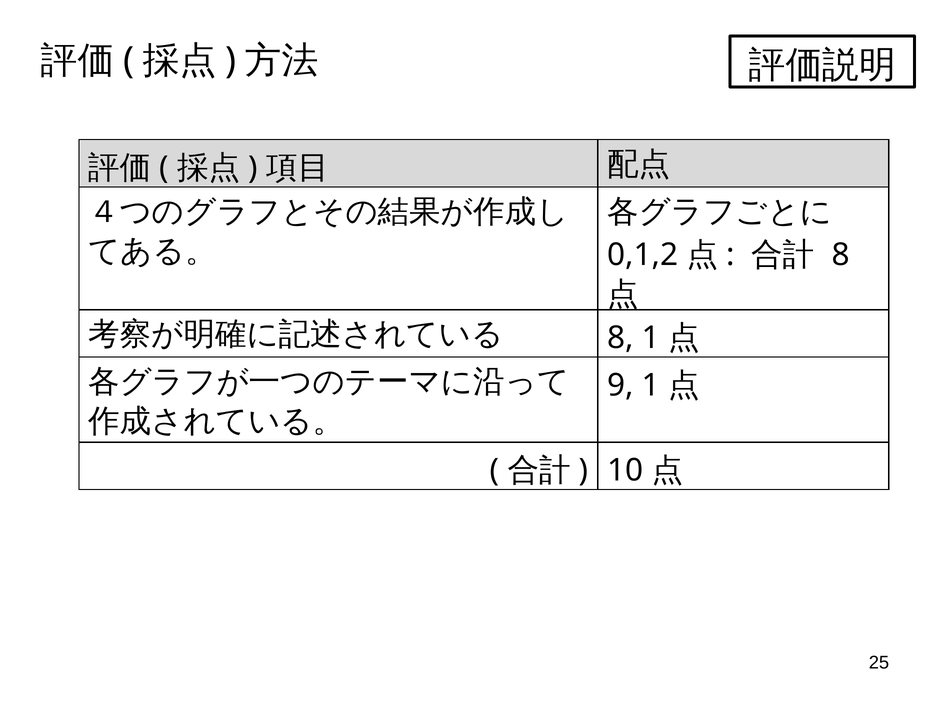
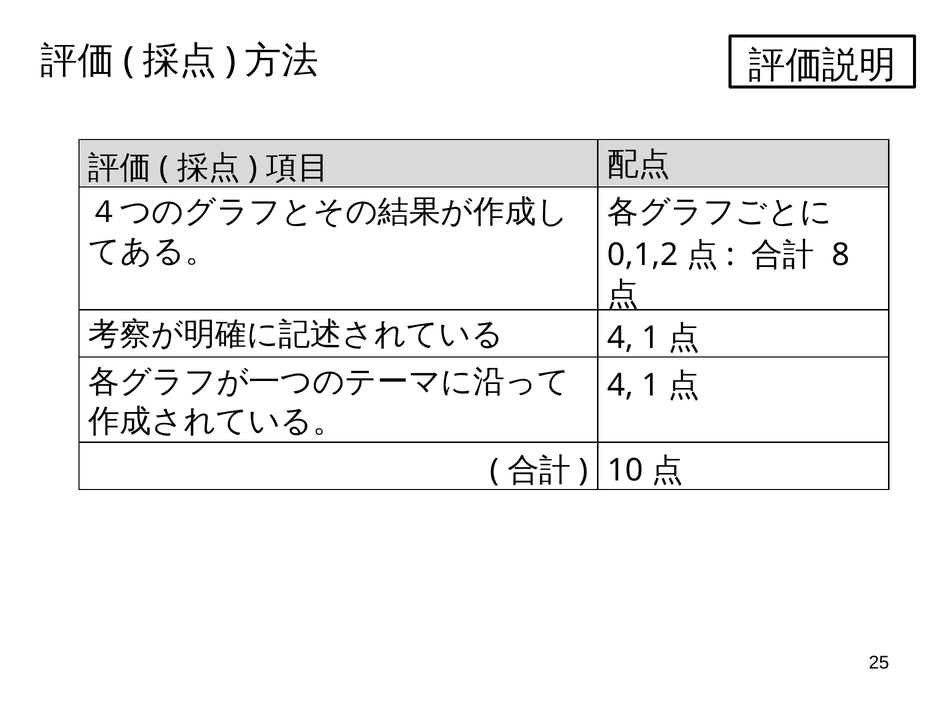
8 at (620, 338): 8 -> 4
9 at (620, 385): 9 -> 4
